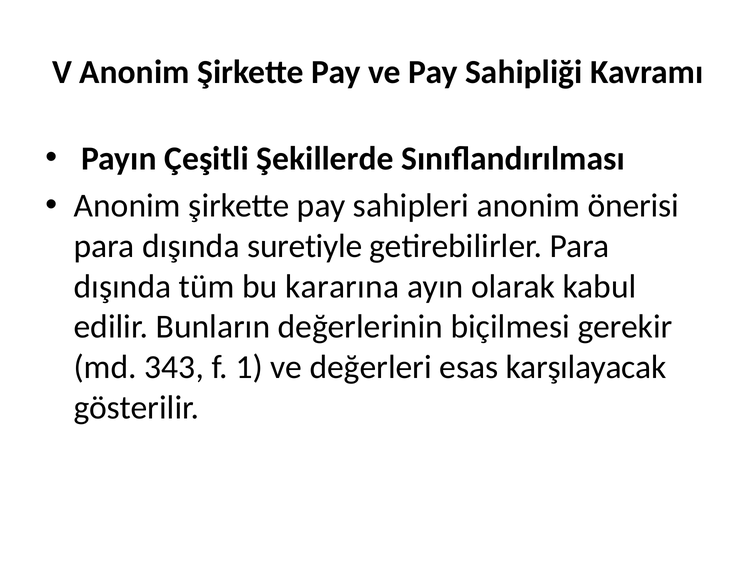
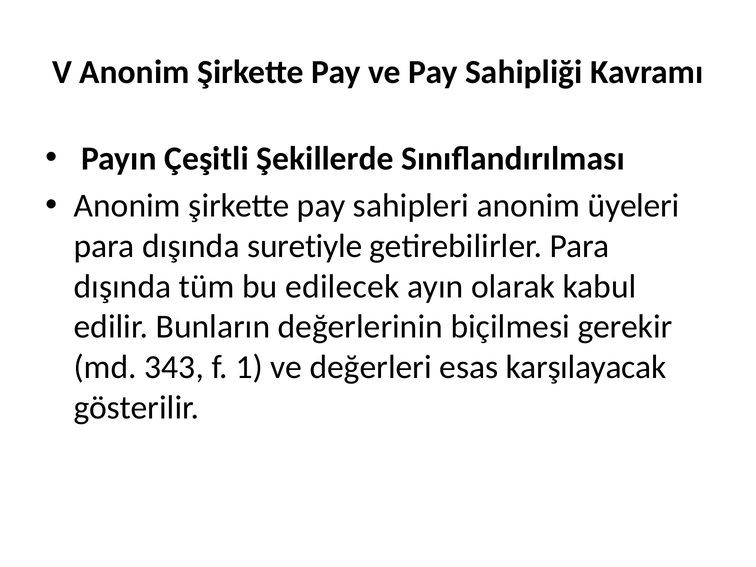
önerisi: önerisi -> üyeleri
kararına: kararına -> edilecek
